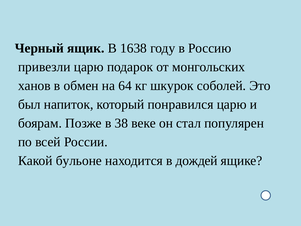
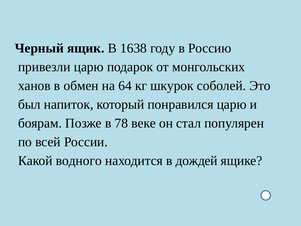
38: 38 -> 78
бульоне: бульоне -> водного
